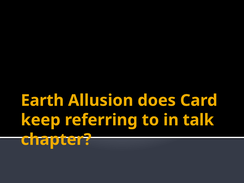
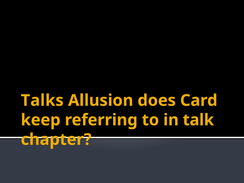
Earth: Earth -> Talks
